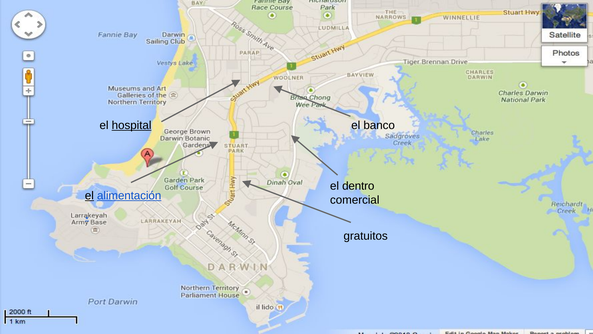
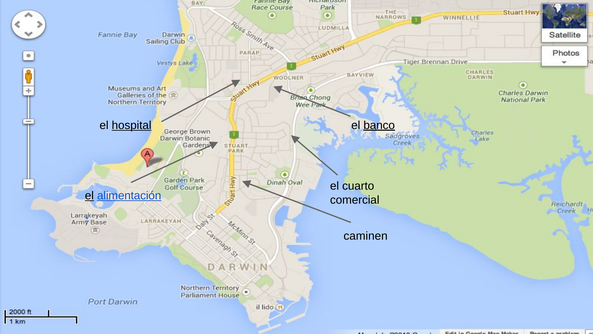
banco underline: none -> present
dentro: dentro -> cuarto
gratuitos: gratuitos -> caminen
